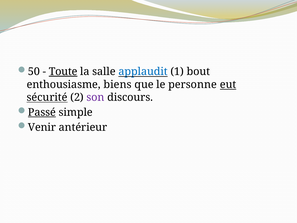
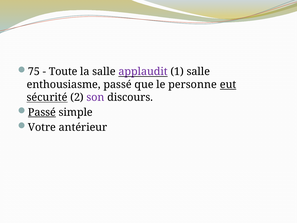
50: 50 -> 75
Toute underline: present -> none
applaudit colour: blue -> purple
1 bout: bout -> salle
enthousiasme biens: biens -> passé
Venir: Venir -> Votre
